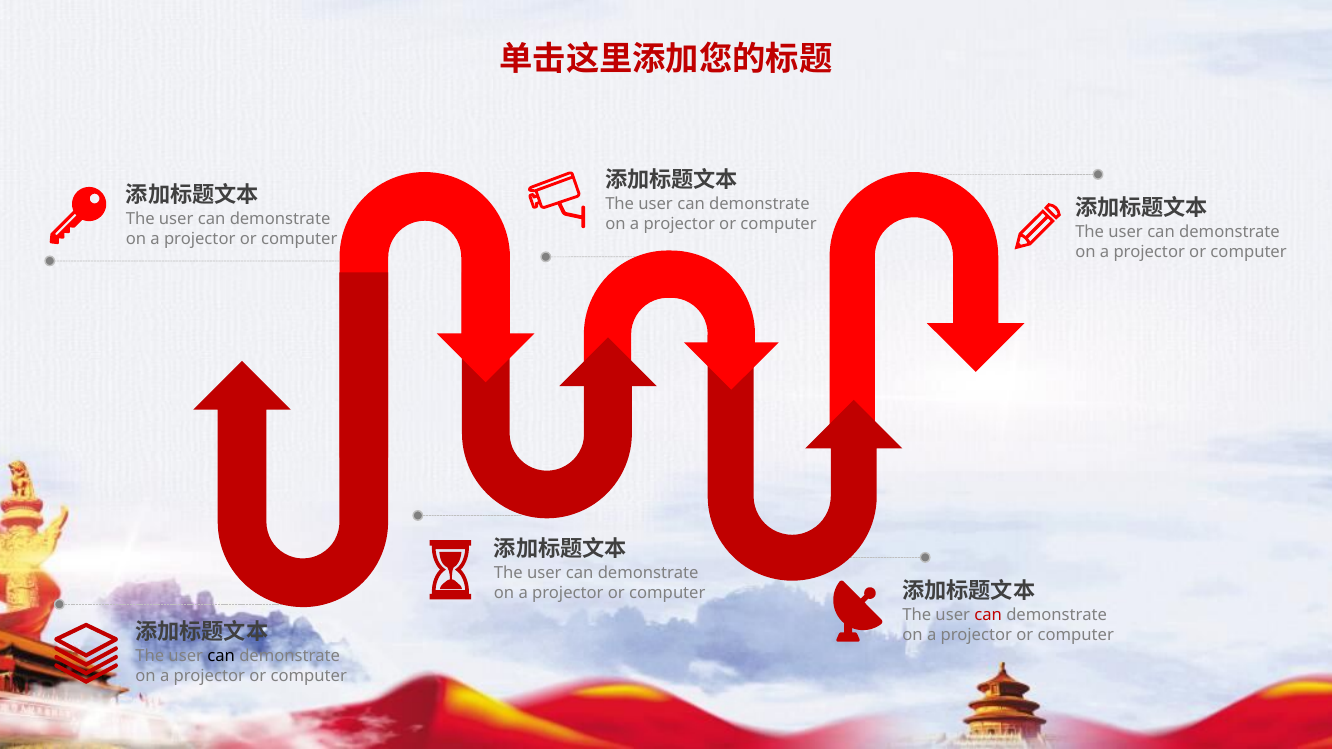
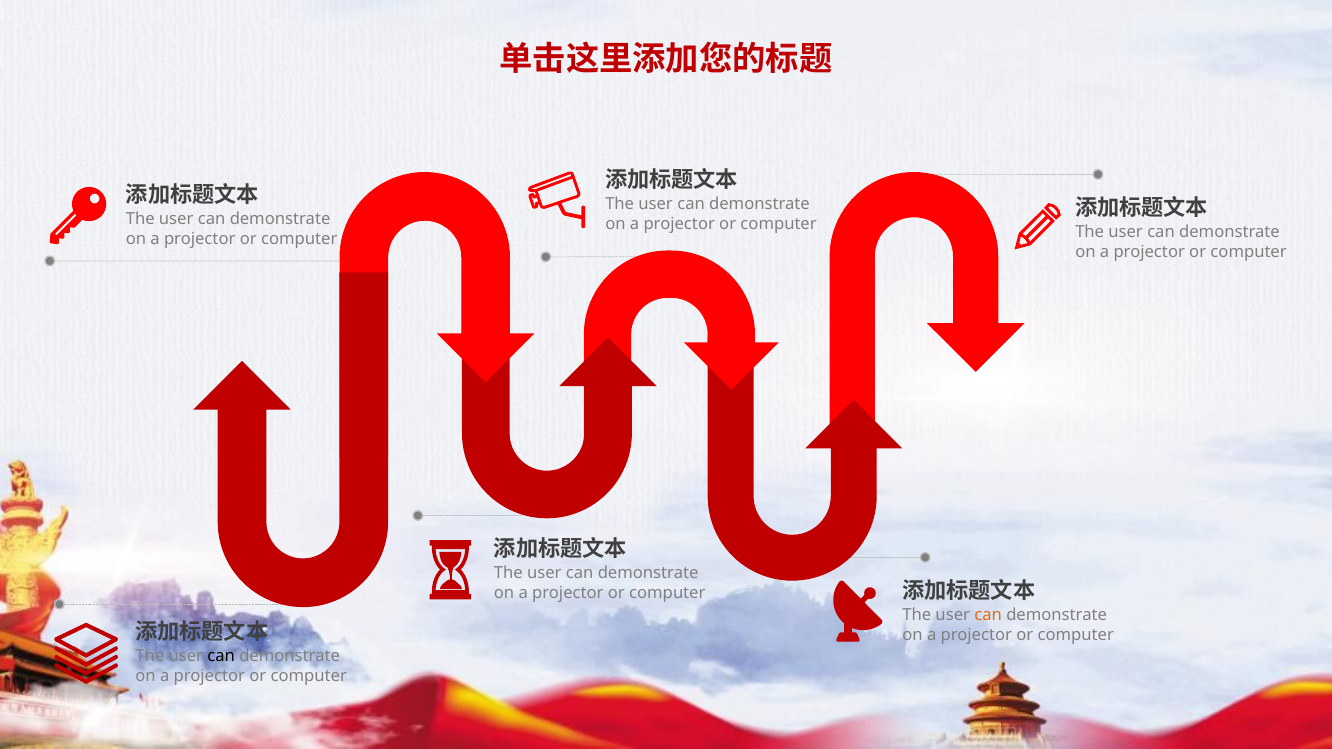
can at (988, 616) colour: red -> orange
